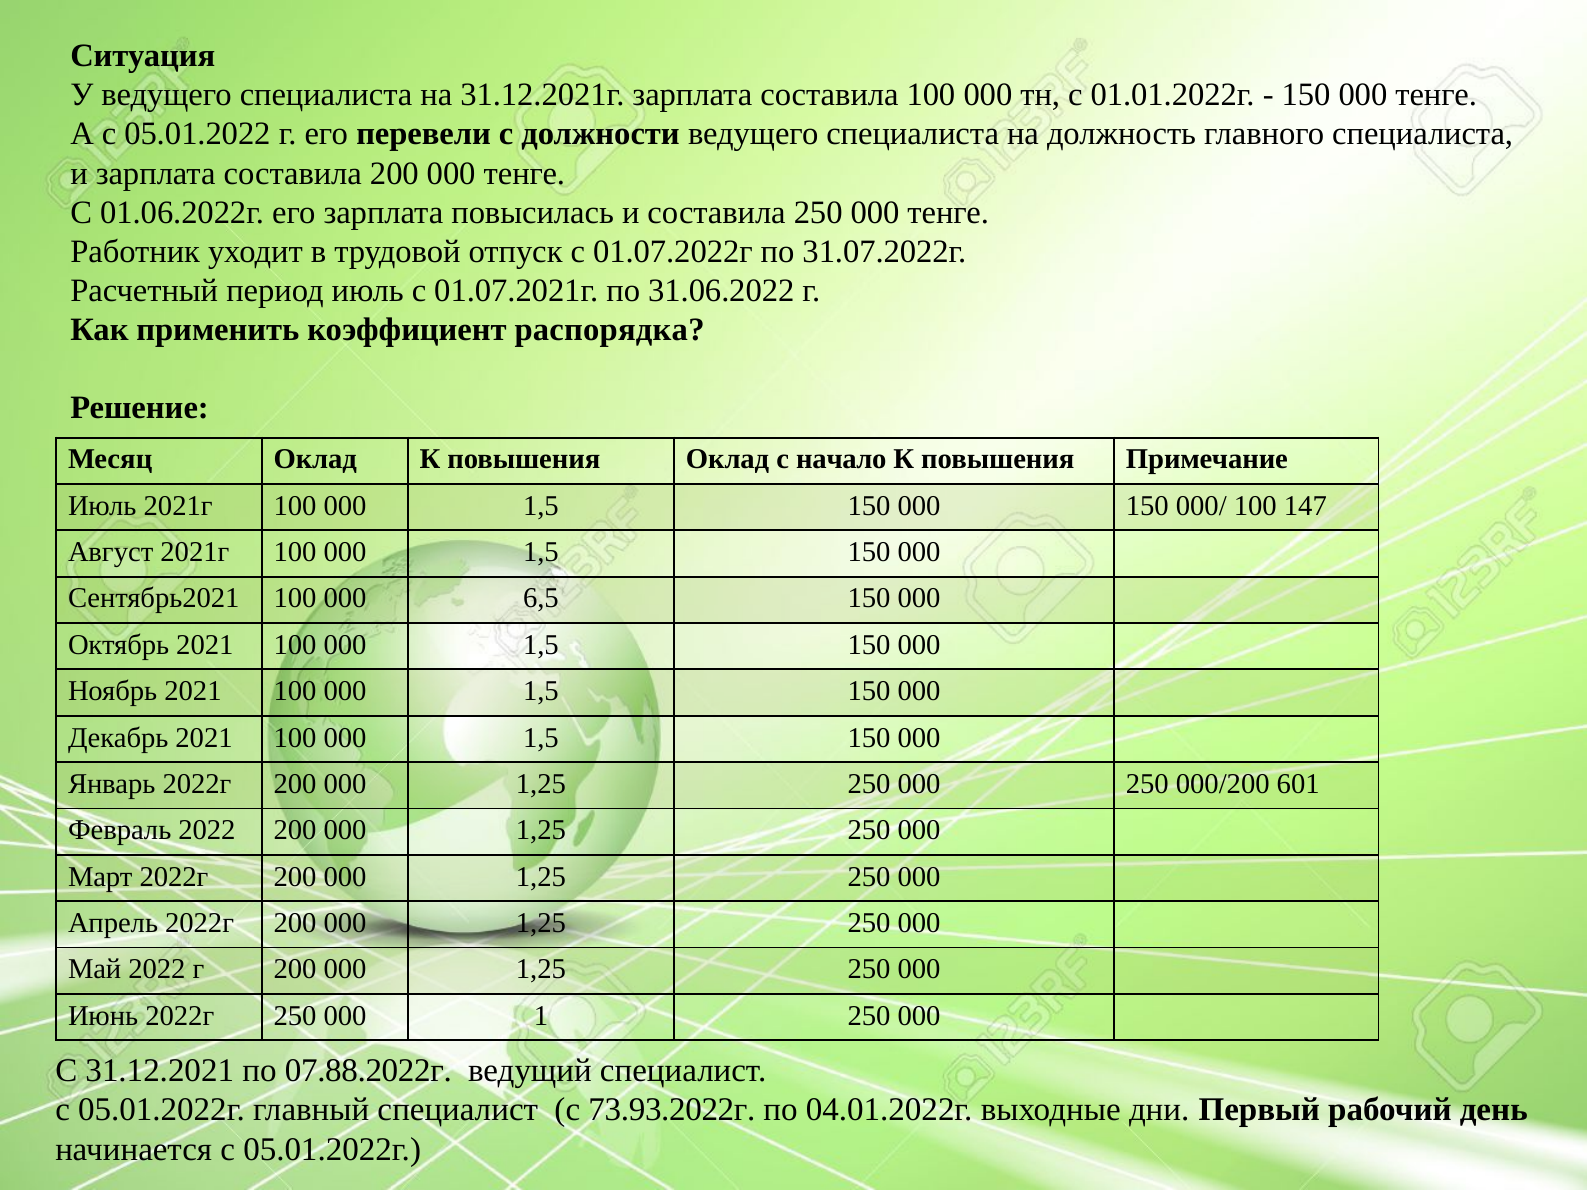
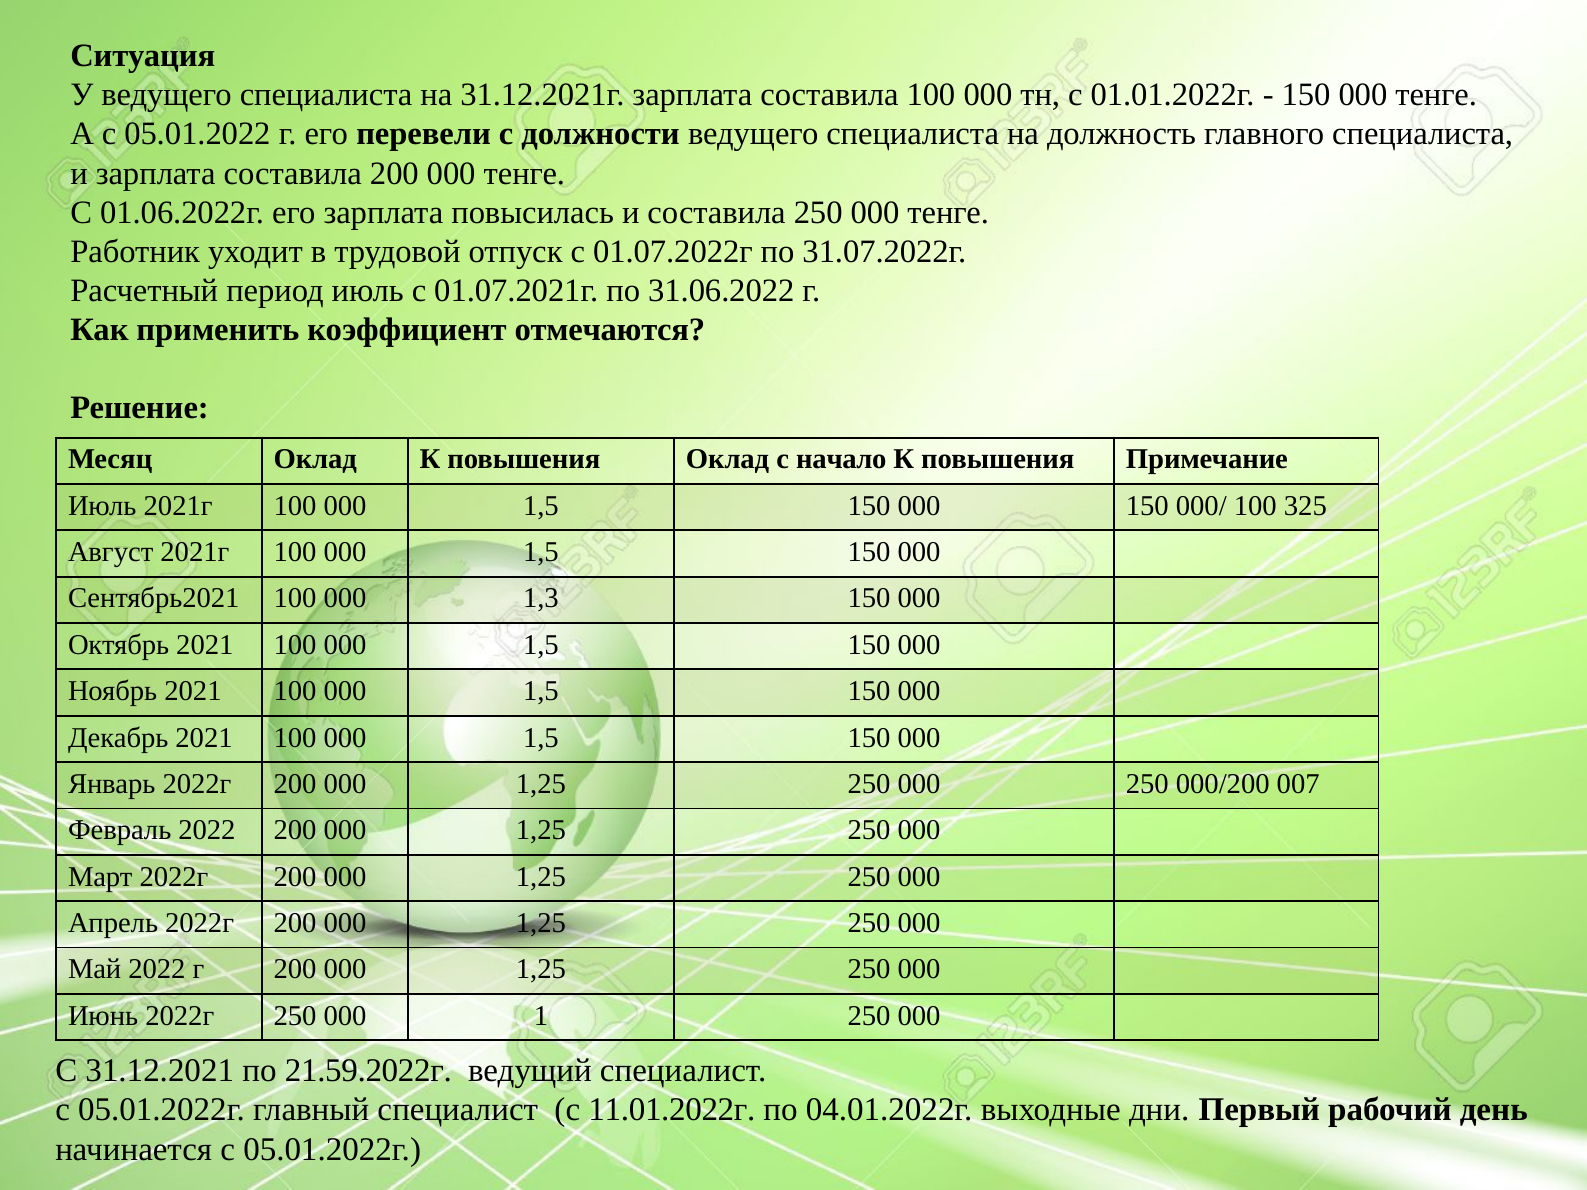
распорядка: распорядка -> отмечаются
147: 147 -> 325
6,5: 6,5 -> 1,3
601: 601 -> 007
07.88.2022г: 07.88.2022г -> 21.59.2022г
73.93.2022г: 73.93.2022г -> 11.01.2022г
